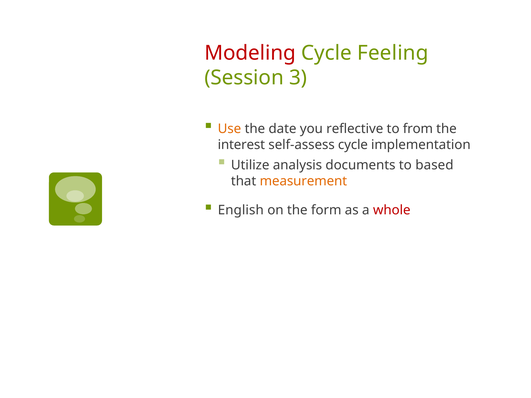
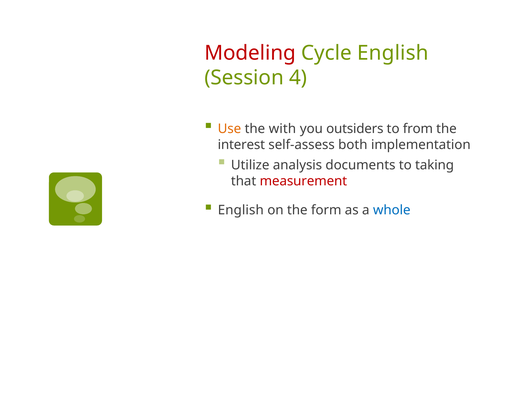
Cycle Feeling: Feeling -> English
3: 3 -> 4
date: date -> with
reflective: reflective -> outsiders
self-assess cycle: cycle -> both
based: based -> taking
measurement colour: orange -> red
whole colour: red -> blue
